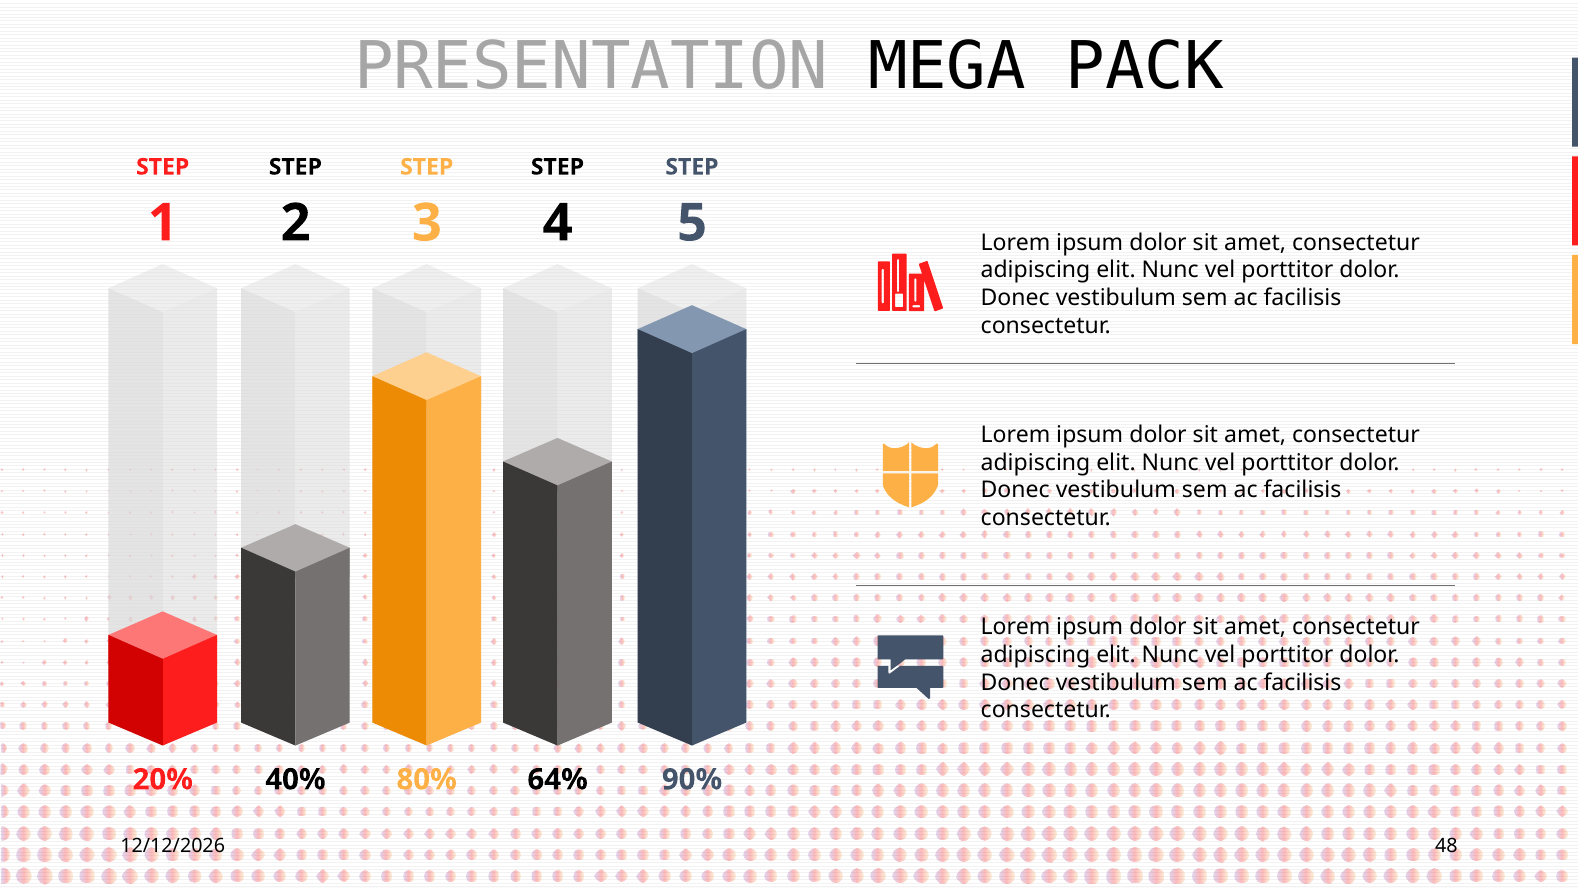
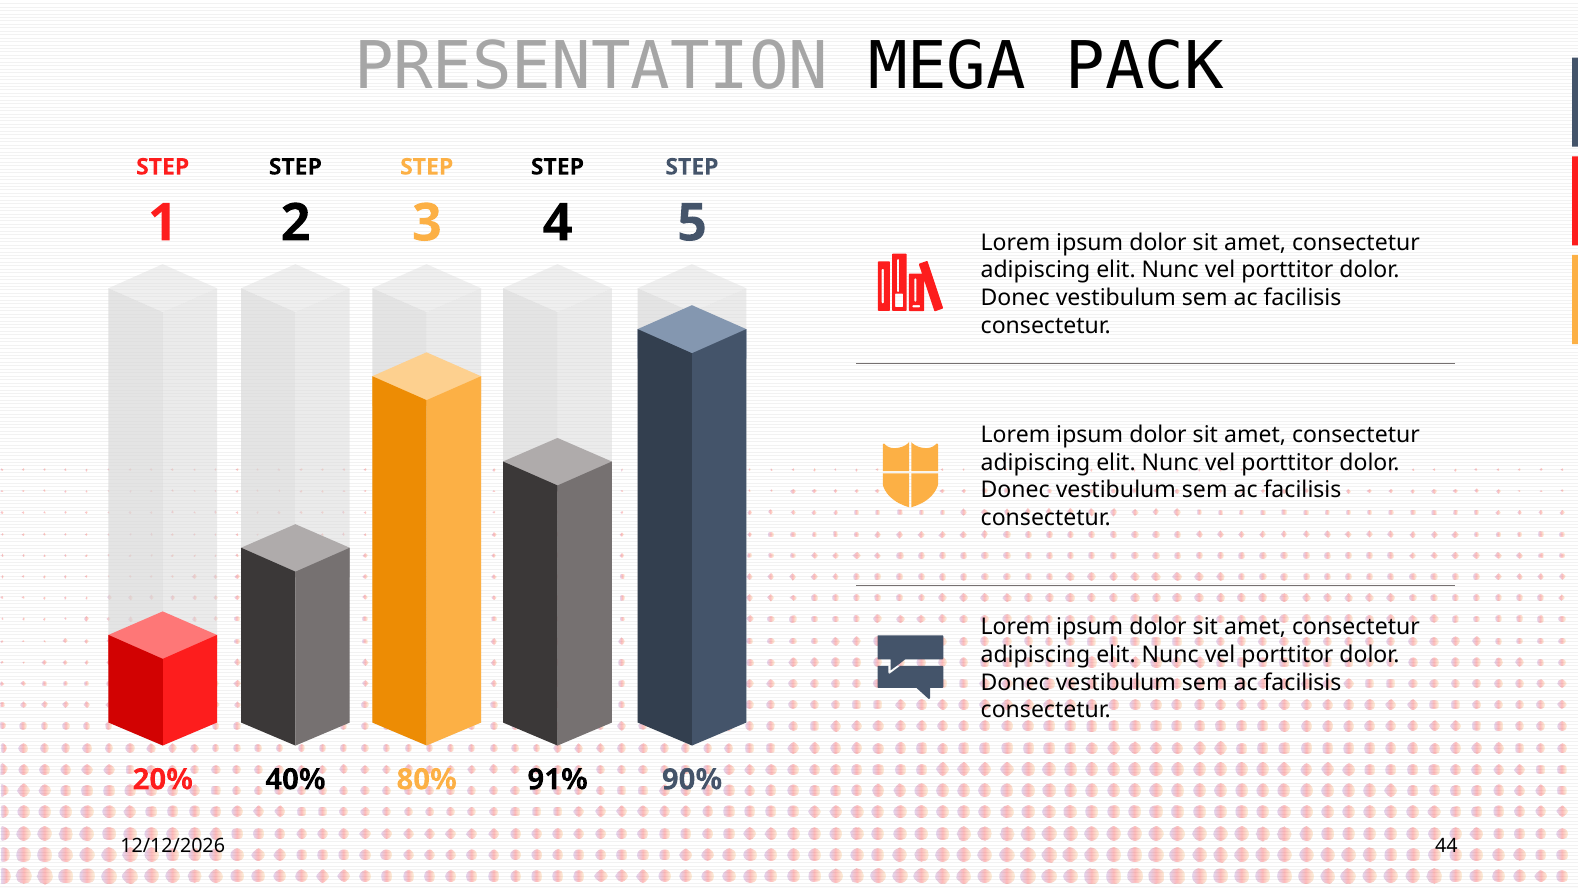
64%: 64% -> 91%
48: 48 -> 44
